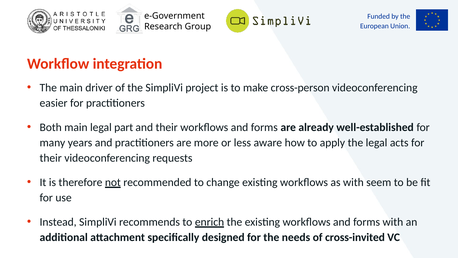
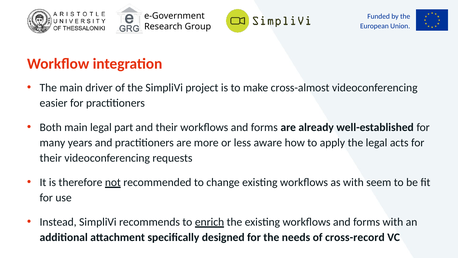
cross-person: cross-person -> cross-almost
cross-invited: cross-invited -> cross-record
